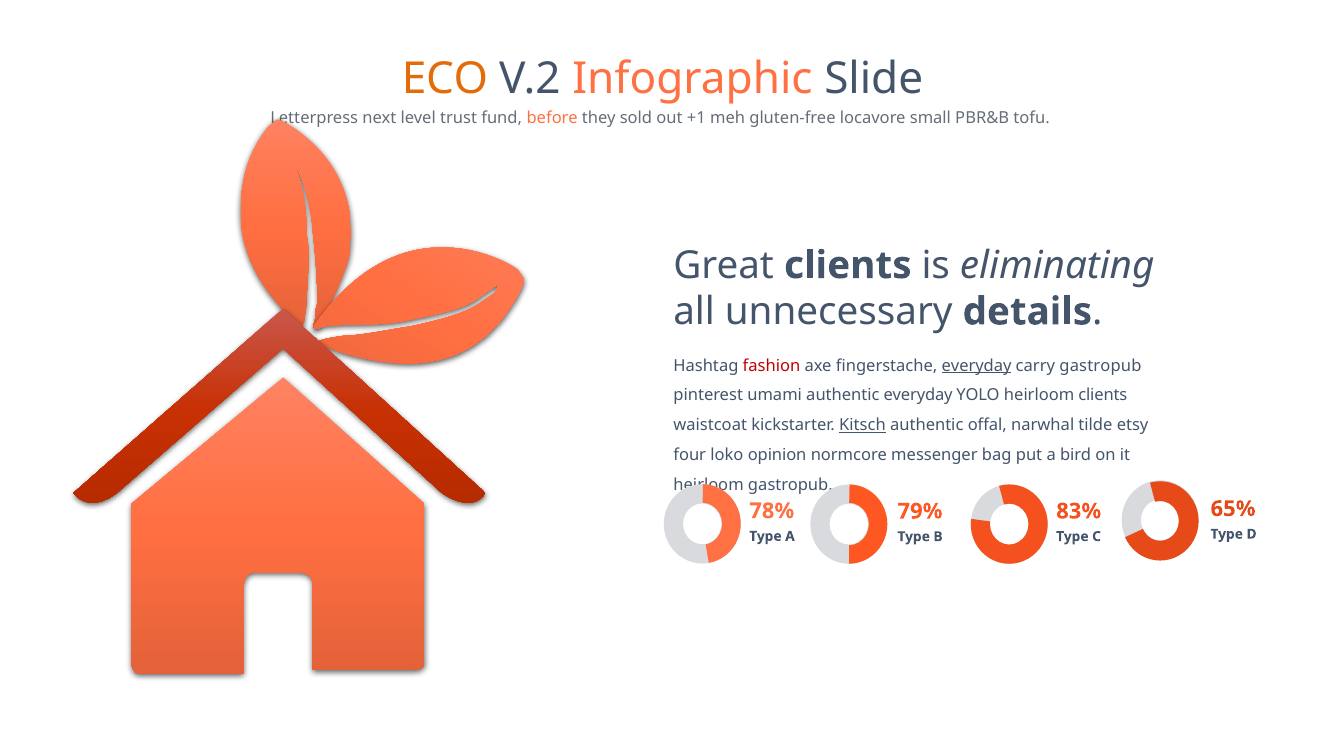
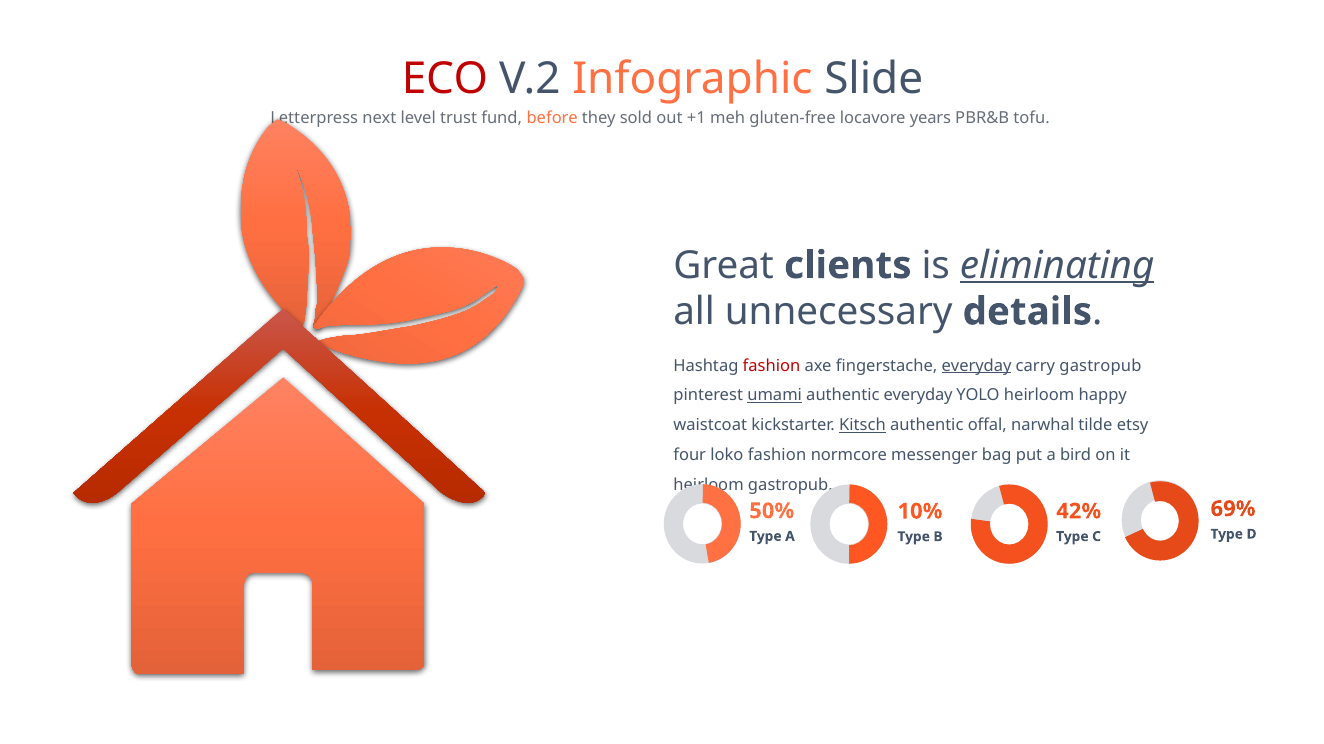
ECO colour: orange -> red
small: small -> years
eliminating underline: none -> present
umami underline: none -> present
heirloom clients: clients -> happy
loko opinion: opinion -> fashion
65%: 65% -> 69%
78%: 78% -> 50%
79%: 79% -> 10%
83%: 83% -> 42%
